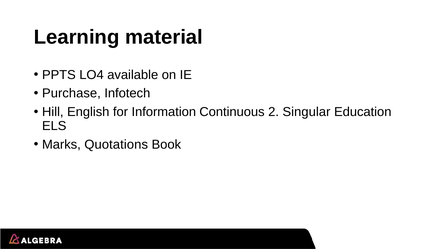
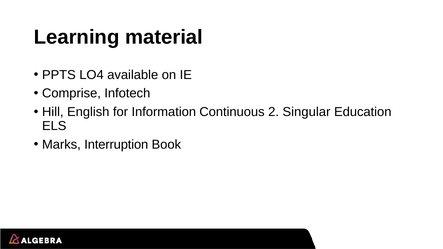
Purchase: Purchase -> Comprise
Quotations: Quotations -> Interruption
